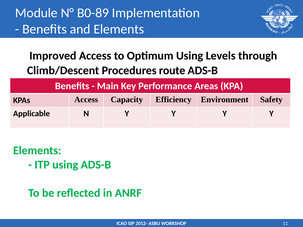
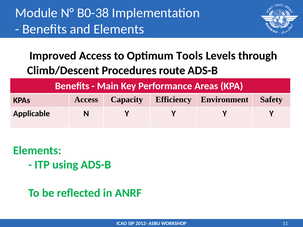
B0-89: B0-89 -> B0-38
Optimum Using: Using -> Tools
